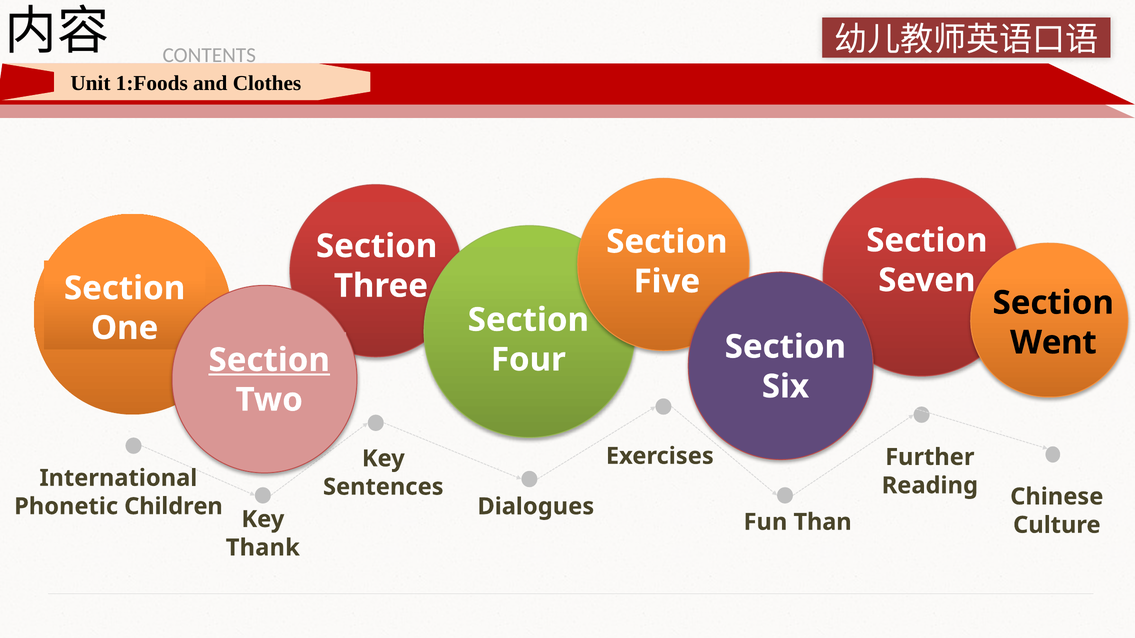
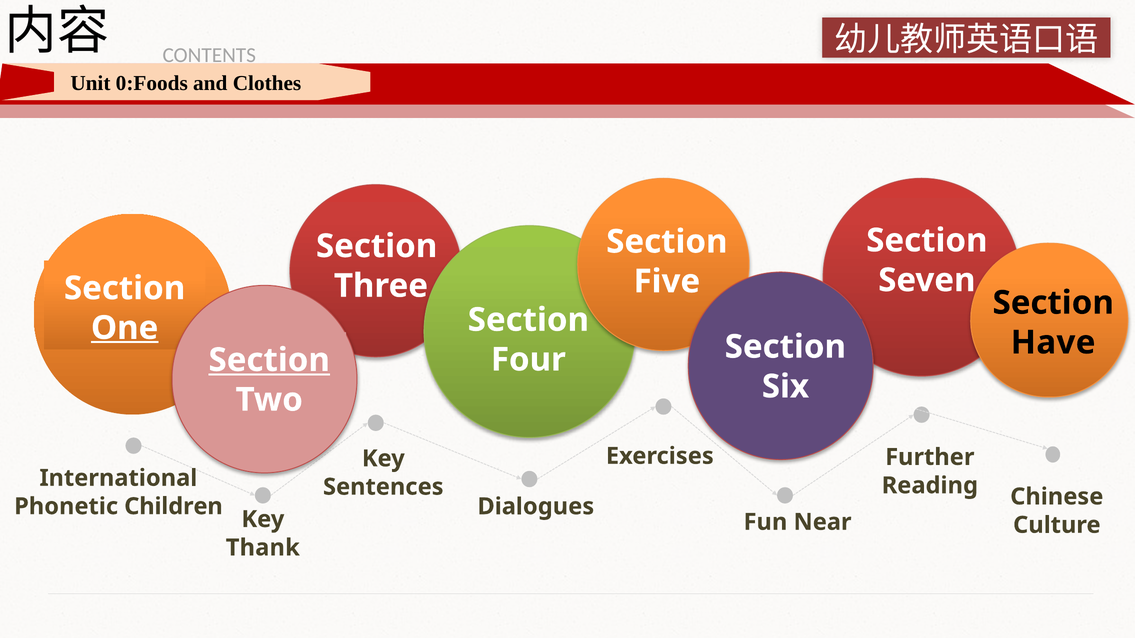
1:Foods: 1:Foods -> 0:Foods
One underline: none -> present
Went: Went -> Have
Than: Than -> Near
